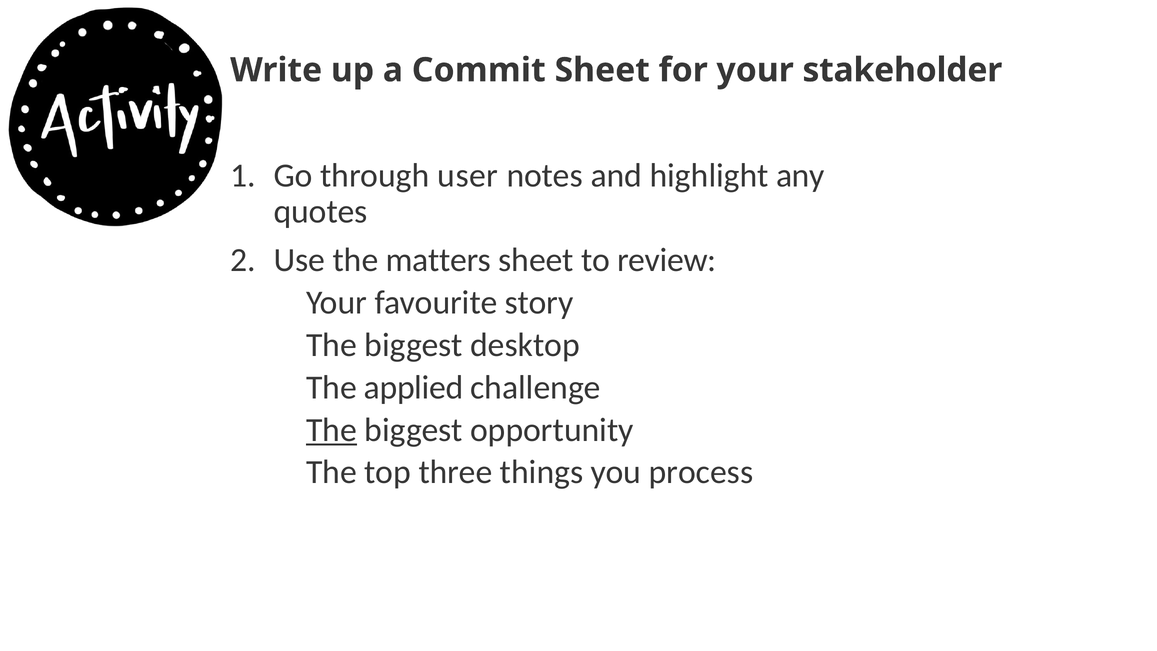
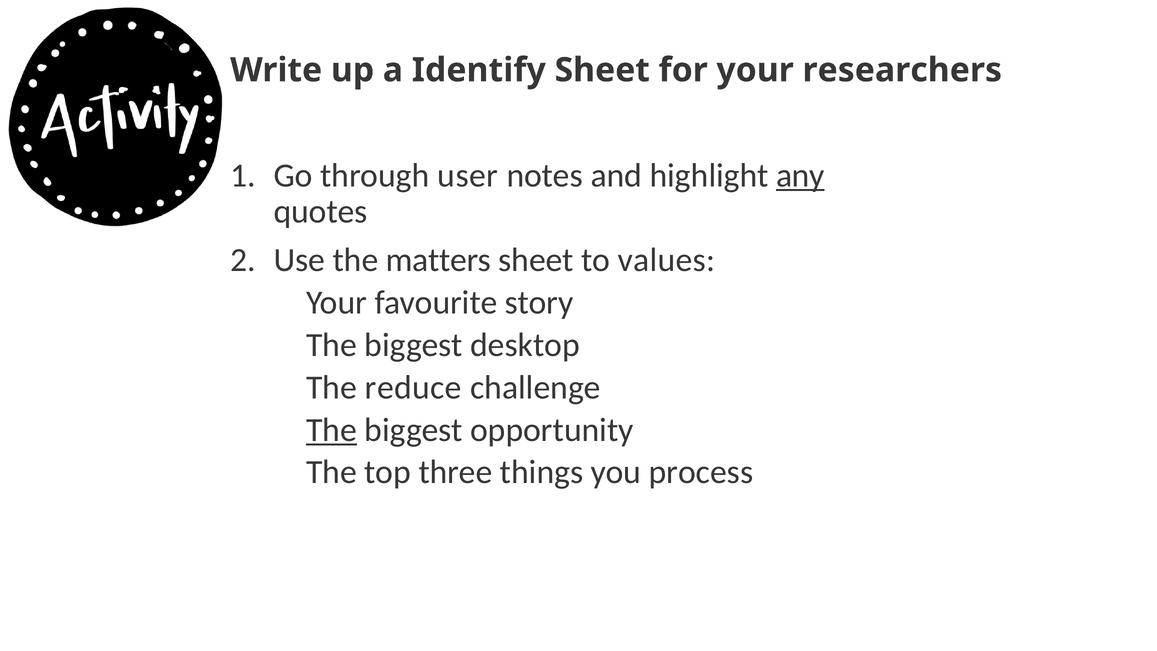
Commit: Commit -> Identify
stakeholder: stakeholder -> researchers
any underline: none -> present
review: review -> values
applied: applied -> reduce
